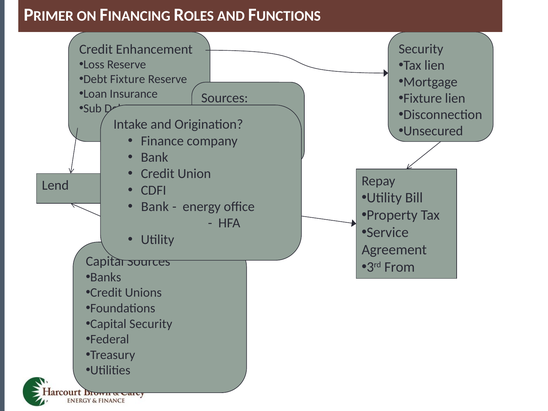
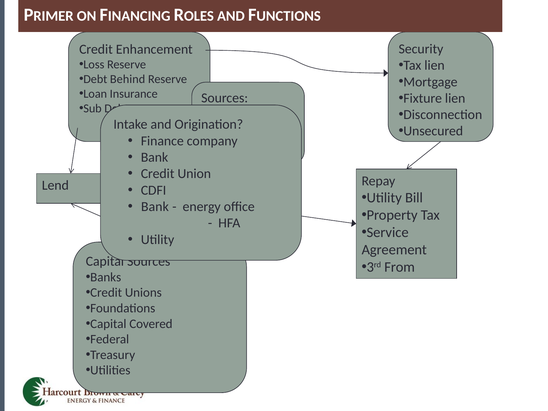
Debt Fixture: Fixture -> Behind
Capital Security: Security -> Covered
